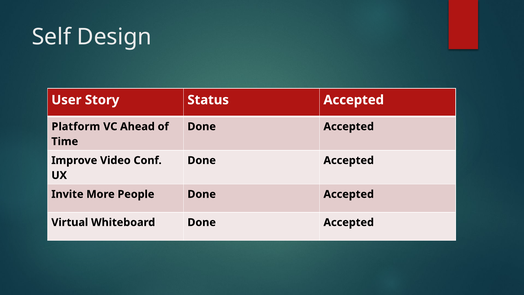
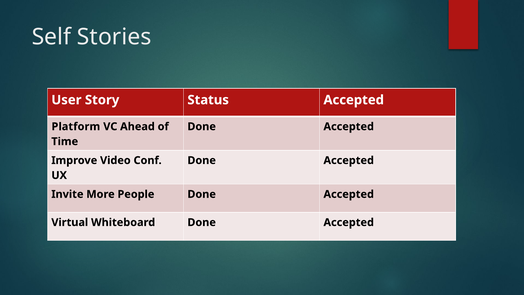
Design: Design -> Stories
